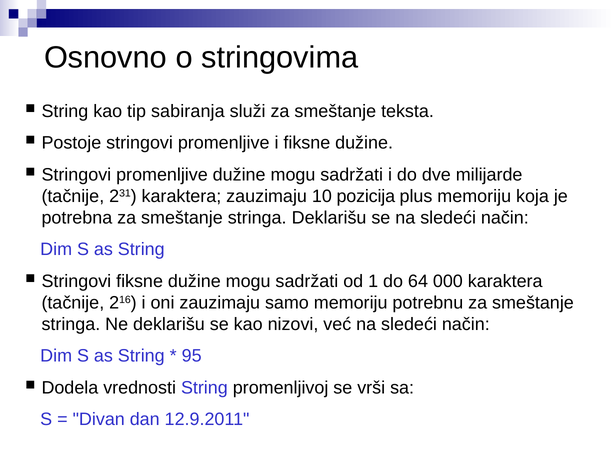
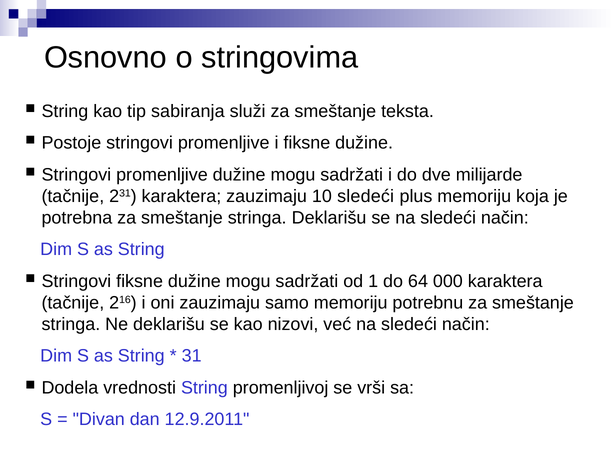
10 pozicija: pozicija -> sledeći
95: 95 -> 31
